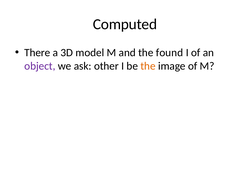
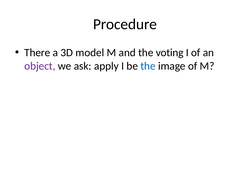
Computed: Computed -> Procedure
found: found -> voting
other: other -> apply
the at (148, 66) colour: orange -> blue
